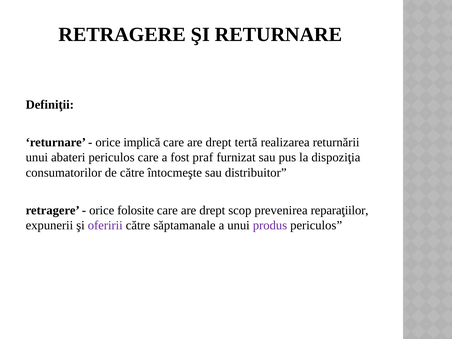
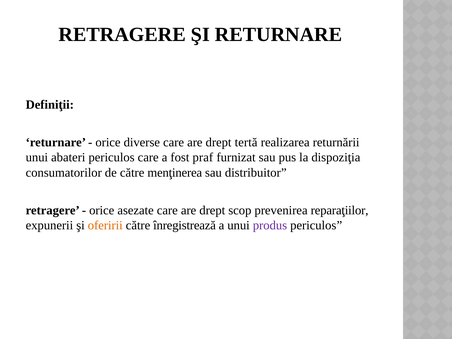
implică: implică -> diverse
întocmeşte: întocmeşte -> menţinerea
folosite: folosite -> asezate
oferirii colour: purple -> orange
săptamanale: săptamanale -> înregistrează
